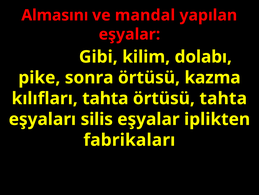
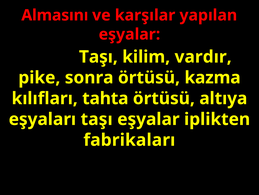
mandal: mandal -> karşılar
Gibi at (98, 57): Gibi -> Taşı
dolabı: dolabı -> vardır
örtüsü tahta: tahta -> altıya
eşyaları silis: silis -> taşı
